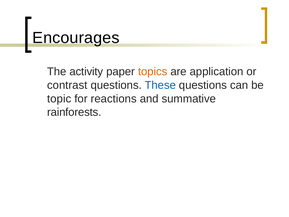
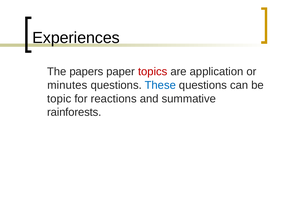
Encourages: Encourages -> Experiences
activity: activity -> papers
topics colour: orange -> red
contrast: contrast -> minutes
